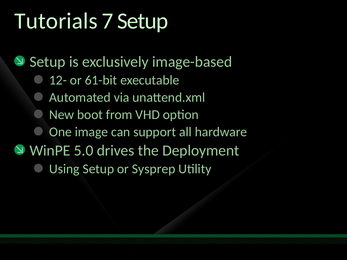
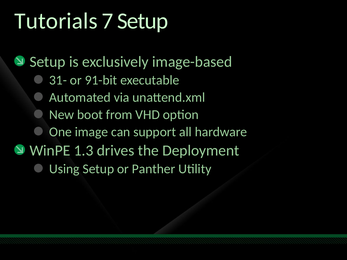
12-: 12- -> 31-
61-bit: 61-bit -> 91-bit
5.0: 5.0 -> 1.3
Sysprep: Sysprep -> Panther
